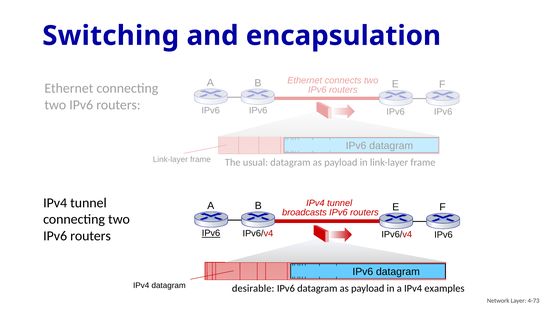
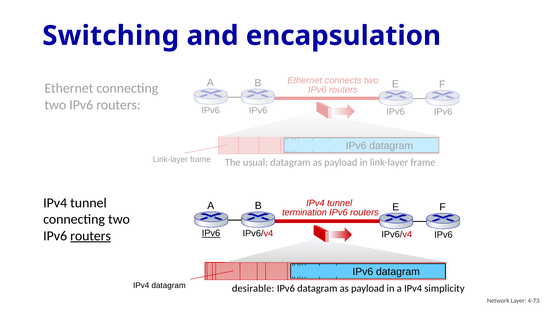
broadcasts: broadcasts -> termination
routers at (91, 236) underline: none -> present
examples: examples -> simplicity
